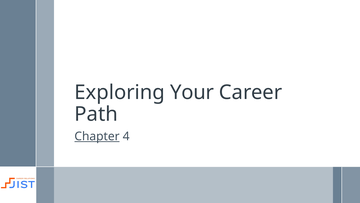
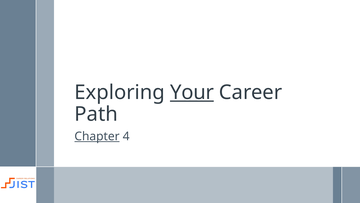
Your underline: none -> present
